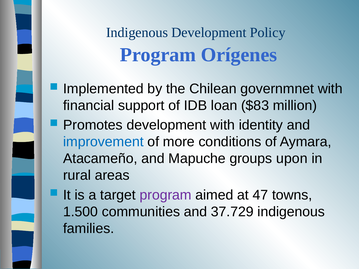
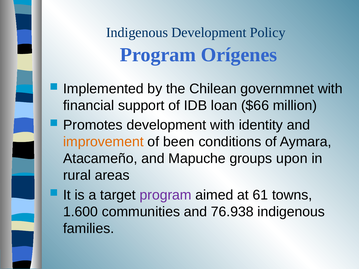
$83: $83 -> $66
improvement colour: blue -> orange
more: more -> been
47: 47 -> 61
1.500: 1.500 -> 1.600
37.729: 37.729 -> 76.938
